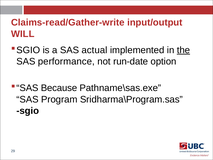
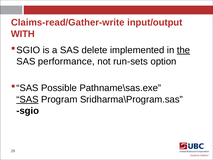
WILL: WILL -> WITH
actual: actual -> delete
run-date: run-date -> run-sets
Because: Because -> Possible
SAS at (27, 99) underline: none -> present
